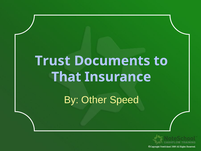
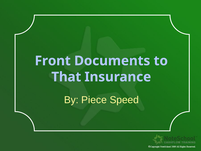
Trust: Trust -> Front
Other: Other -> Piece
